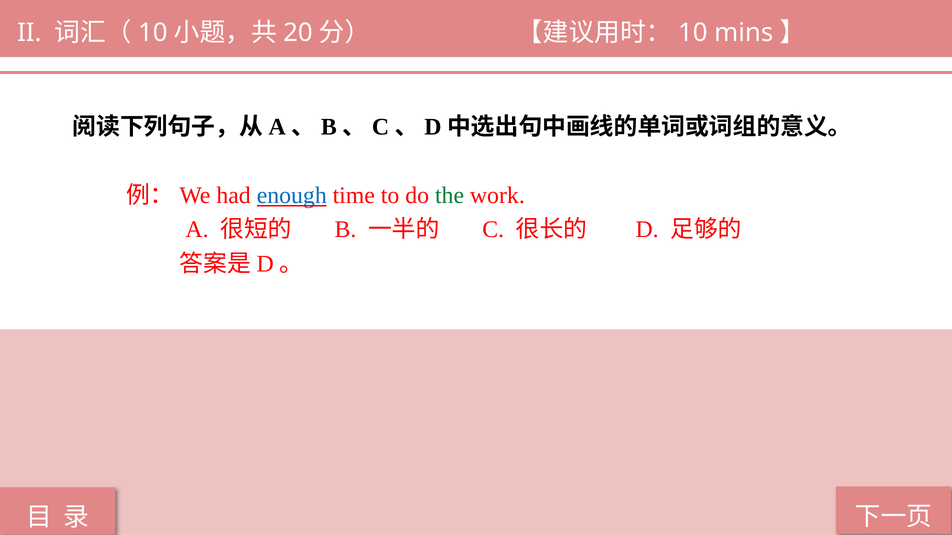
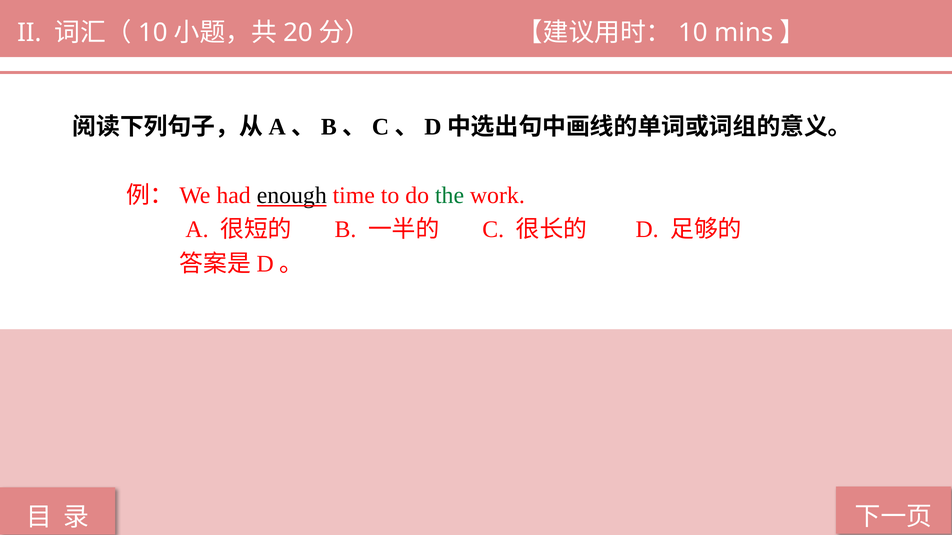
enough colour: blue -> black
